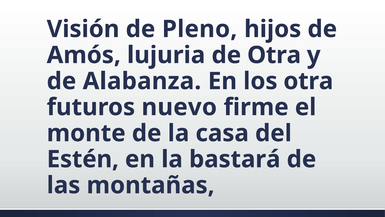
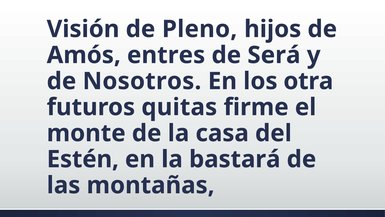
lujuria: lujuria -> entres
de Otra: Otra -> Será
Alabanza: Alabanza -> Nosotros
nuevo: nuevo -> quitas
